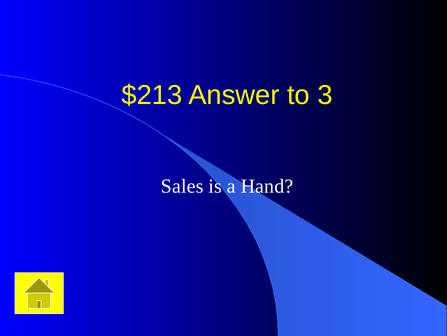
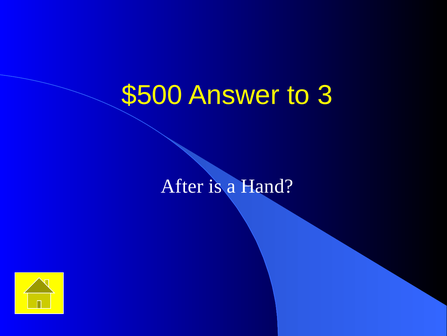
$213: $213 -> $500
Sales: Sales -> After
